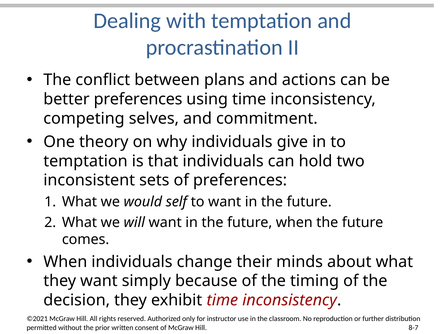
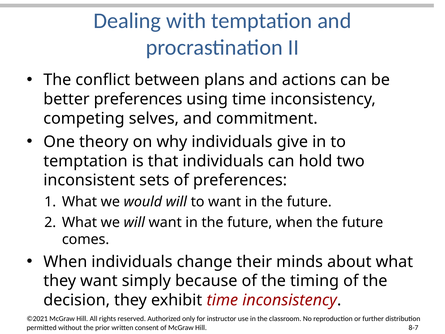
would self: self -> will
